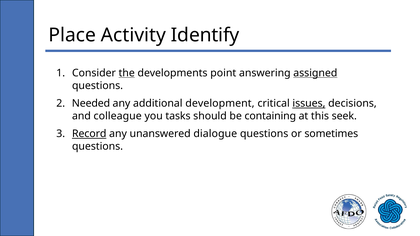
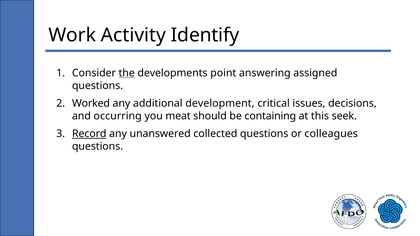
Place: Place -> Work
assigned underline: present -> none
Needed: Needed -> Worked
issues underline: present -> none
colleague: colleague -> occurring
tasks: tasks -> meat
dialogue: dialogue -> collected
sometimes: sometimes -> colleagues
